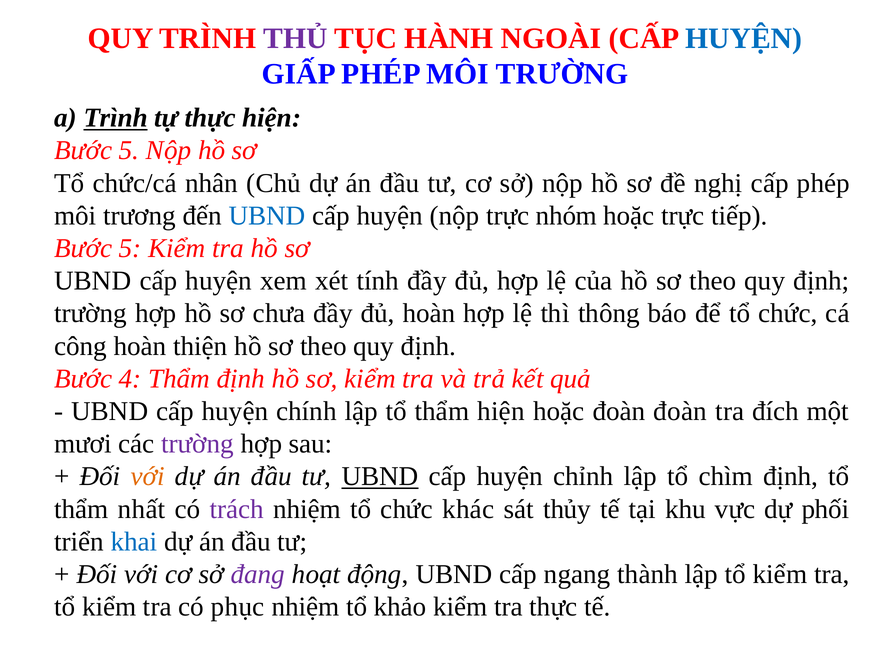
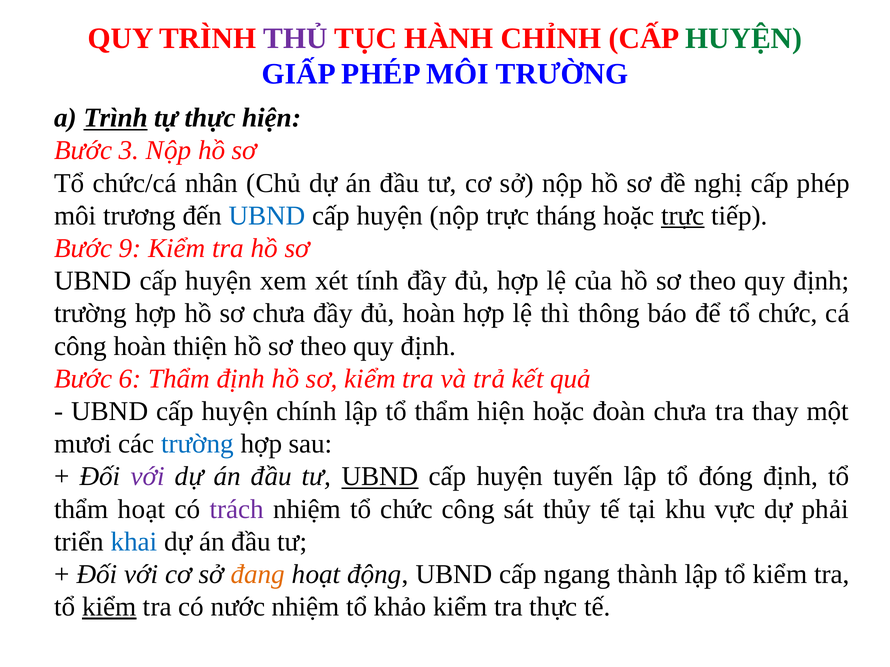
NGOÀI: NGOÀI -> CHỈNH
HUYỆN at (744, 39) colour: blue -> green
5 at (129, 151): 5 -> 3
nhóm: nhóm -> tháng
trực at (683, 216) underline: none -> present
5 at (130, 248): 5 -> 9
4: 4 -> 6
đoàn đoàn: đoàn -> chưa
đích: đích -> thay
trường at (197, 444) colour: purple -> blue
với at (148, 477) colour: orange -> purple
chỉnh: chỉnh -> tuyến
chìm: chìm -> đóng
thẩm nhất: nhất -> hoạt
chức khác: khác -> công
phối: phối -> phải
đang colour: purple -> orange
kiểm at (109, 607) underline: none -> present
phục: phục -> nước
